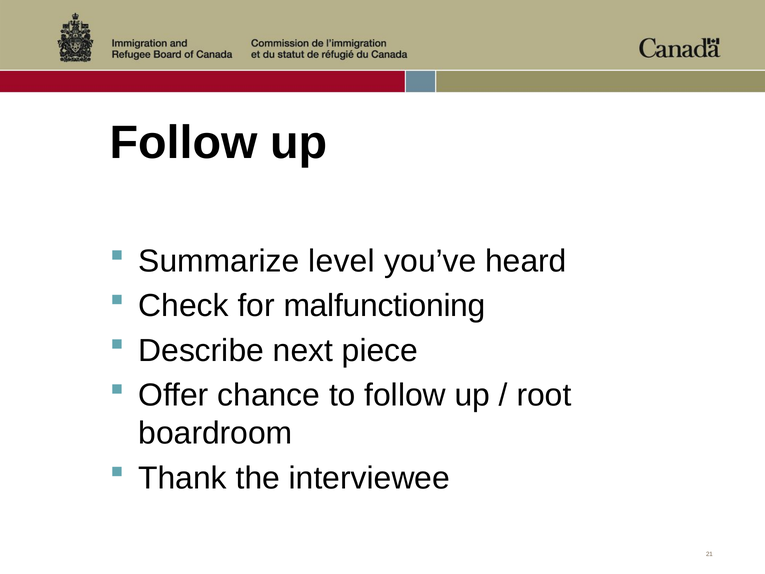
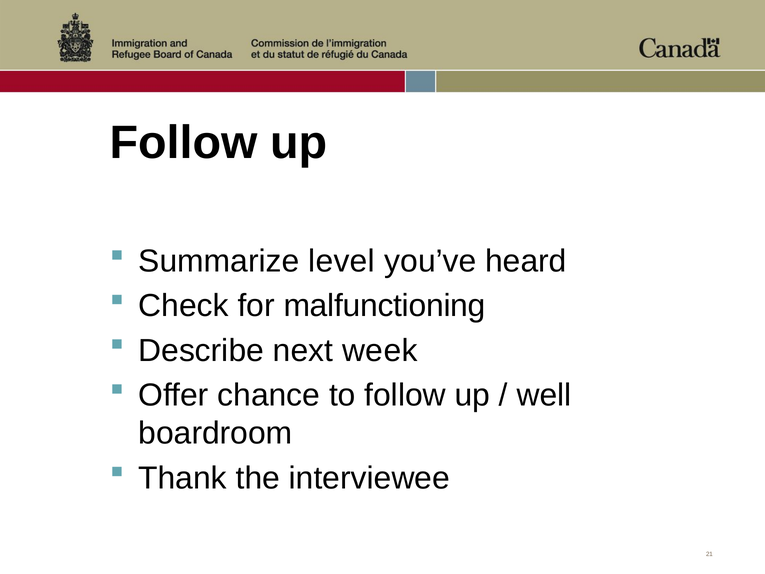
piece: piece -> week
root: root -> well
